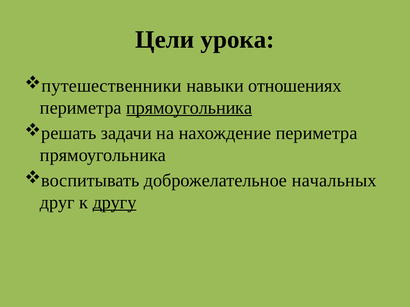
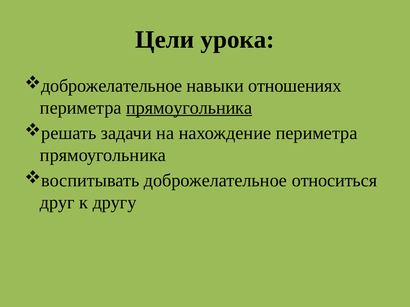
путешественники at (112, 86): путешественники -> доброжелательное
начальных: начальных -> относиться
другу underline: present -> none
